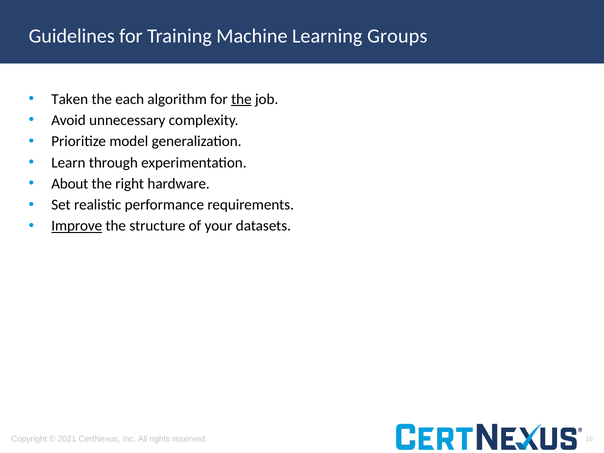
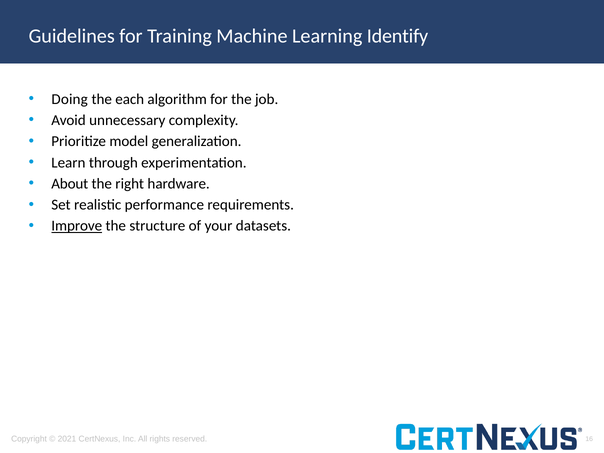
Groups: Groups -> Identify
Taken: Taken -> Doing
the at (241, 99) underline: present -> none
